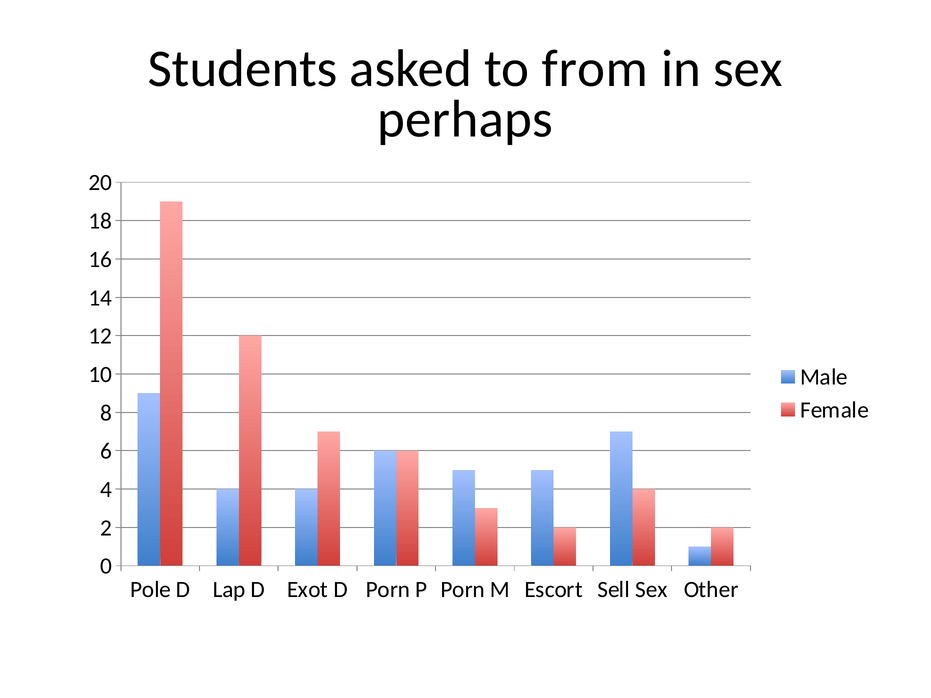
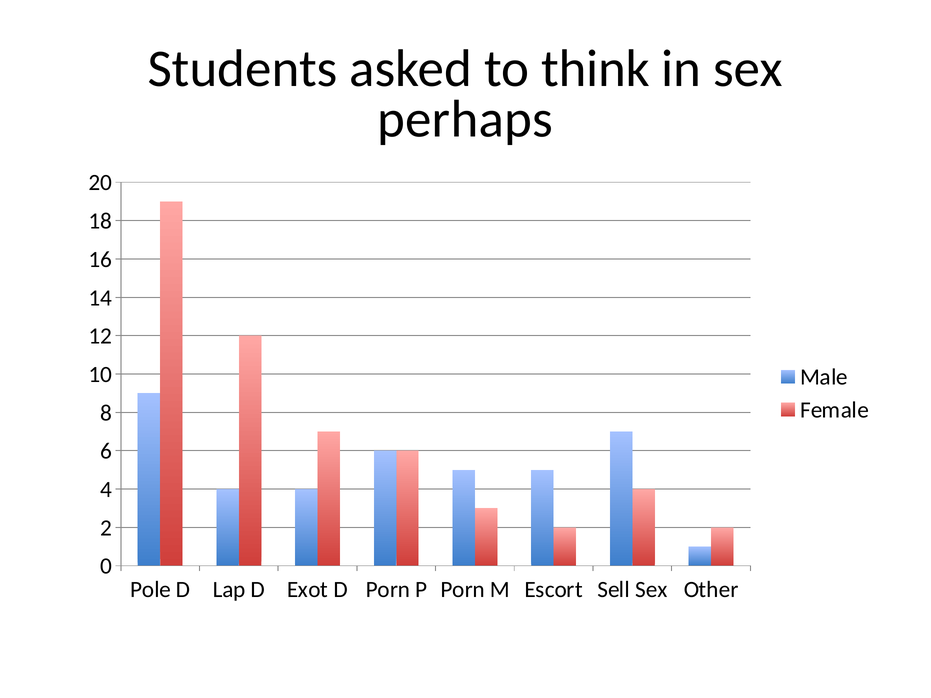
from: from -> think
